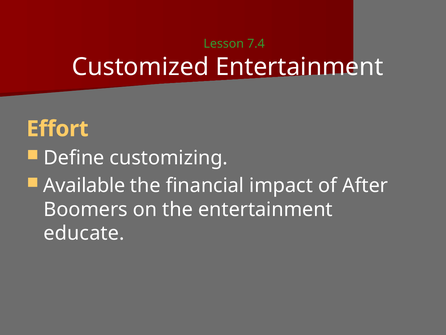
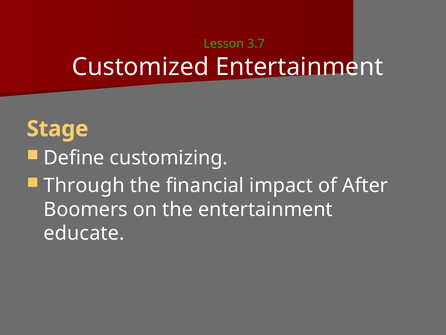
7.4: 7.4 -> 3.7
Effort: Effort -> Stage
Available: Available -> Through
